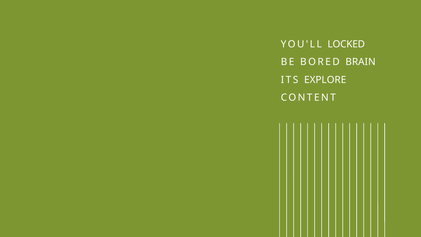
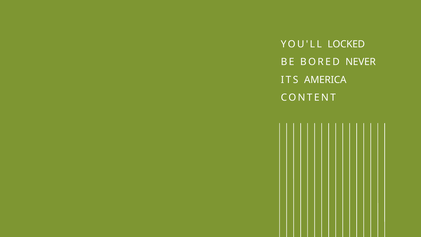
BRAIN: BRAIN -> NEVER
EXPLORE: EXPLORE -> AMERICA
